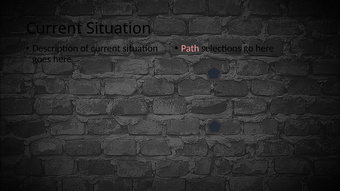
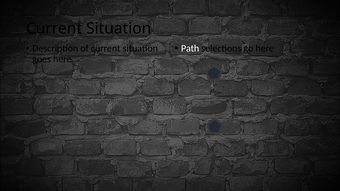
Path colour: pink -> white
